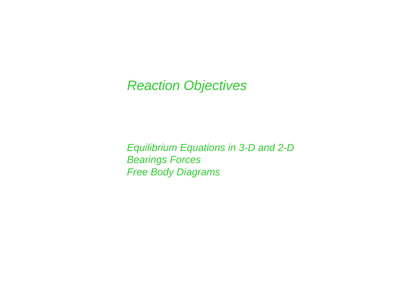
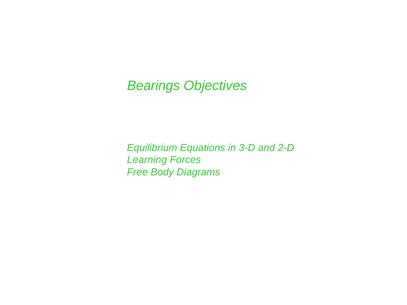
Reaction: Reaction -> Bearings
Bearings: Bearings -> Learning
